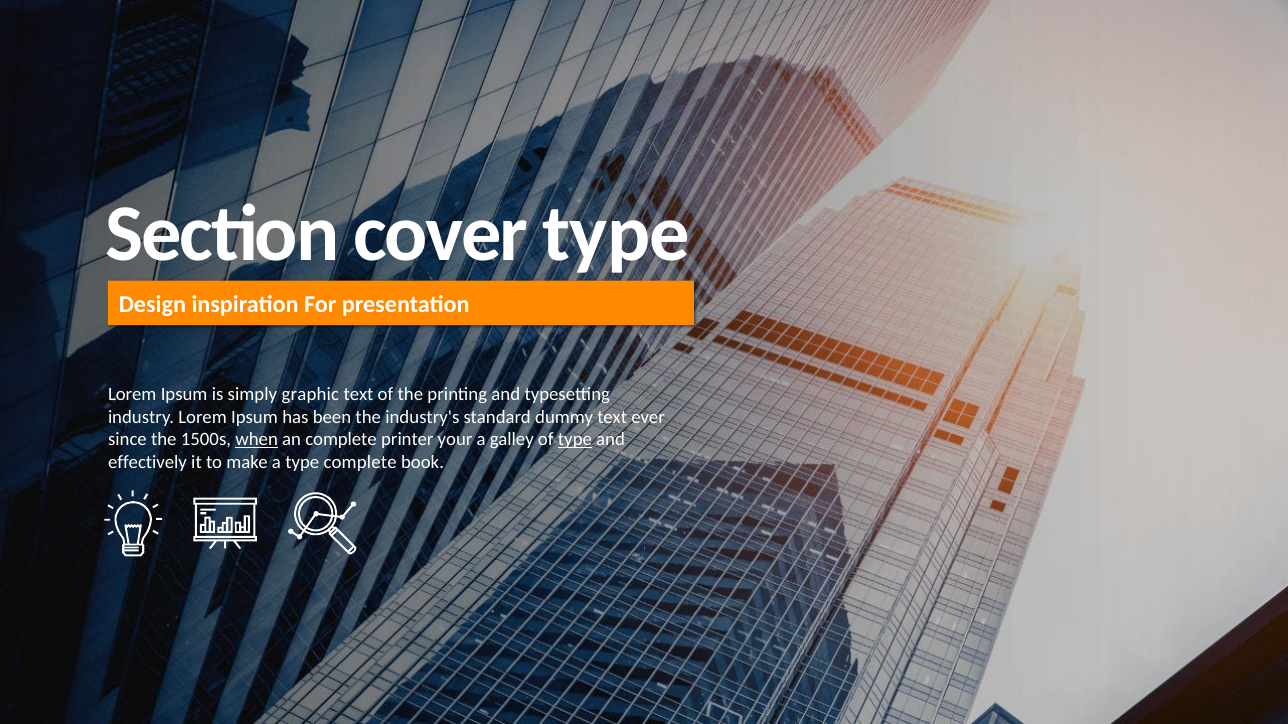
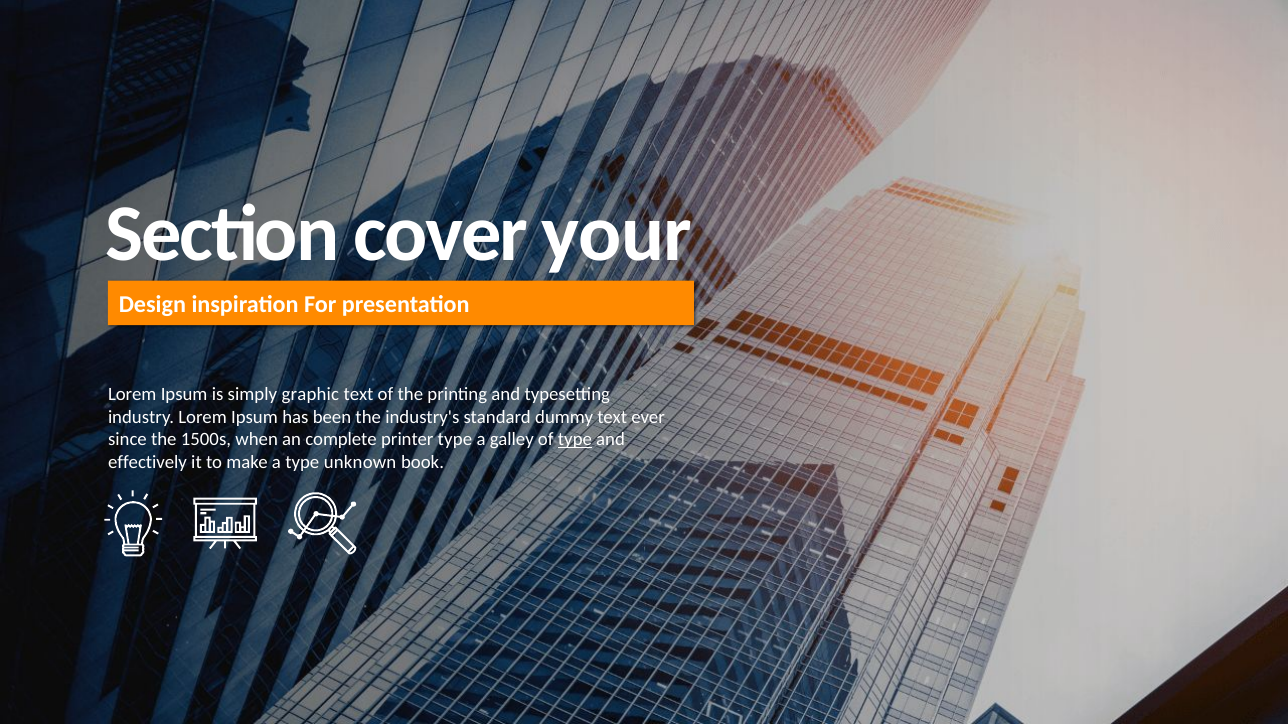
cover type: type -> your
when underline: present -> none
printer your: your -> type
type complete: complete -> unknown
